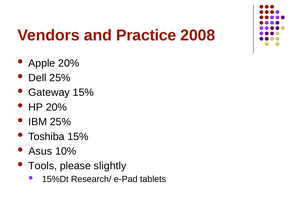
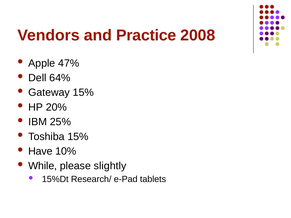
Apple 20%: 20% -> 47%
Dell 25%: 25% -> 64%
Asus: Asus -> Have
Tools: Tools -> While
